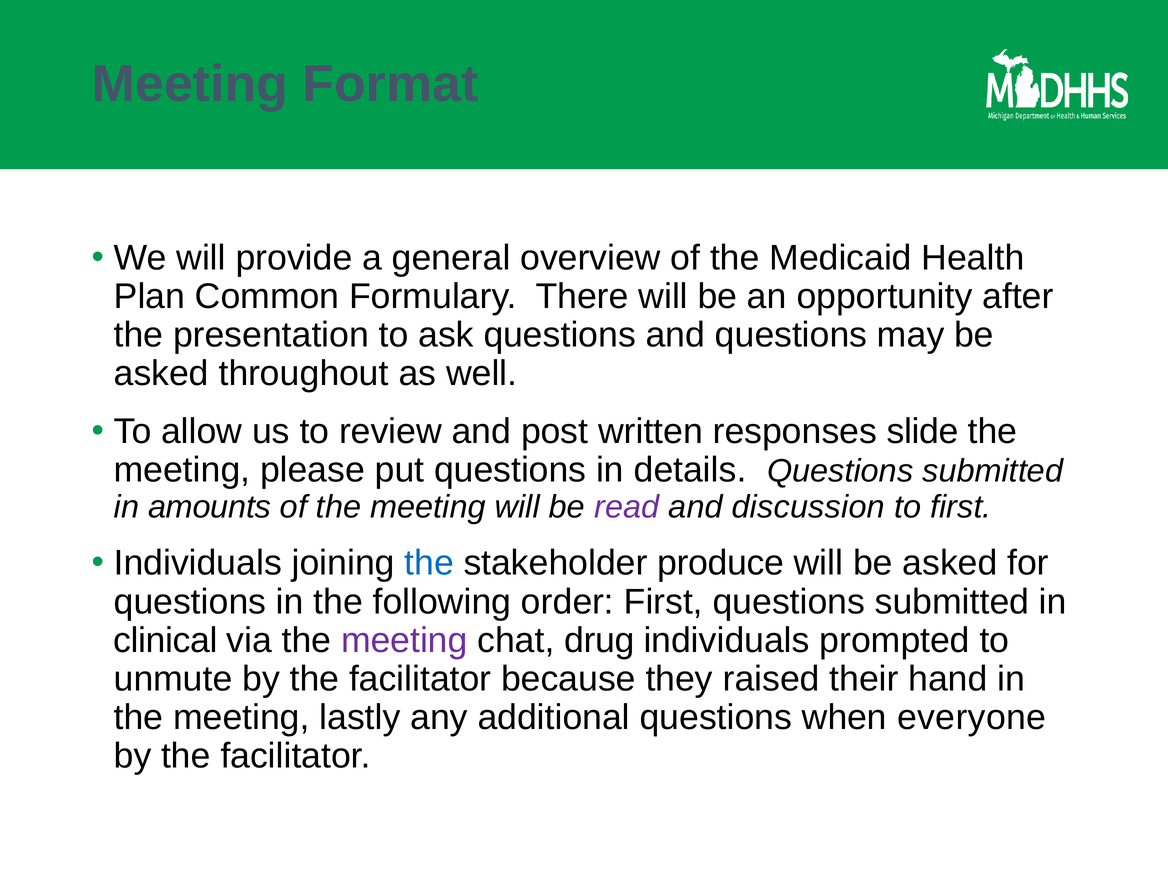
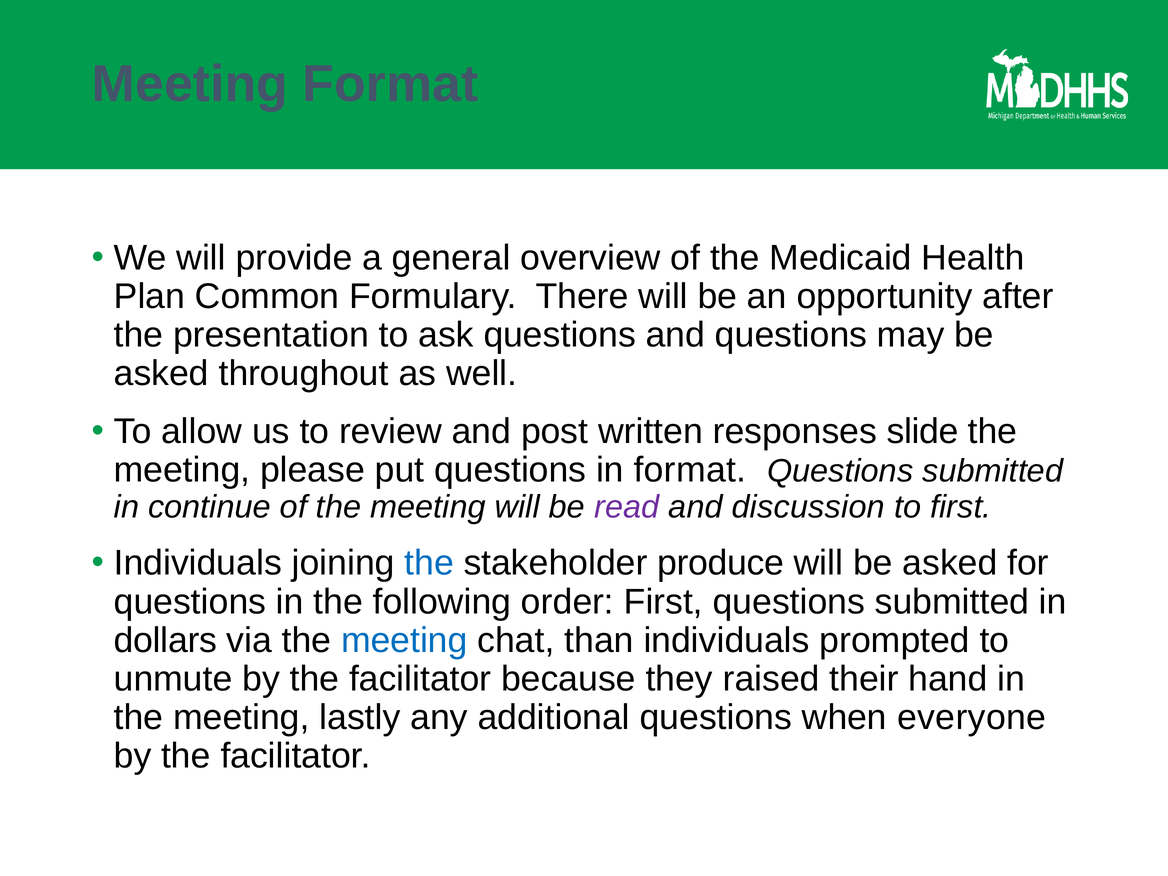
in details: details -> format
amounts: amounts -> continue
clinical: clinical -> dollars
meeting at (404, 640) colour: purple -> blue
drug: drug -> than
